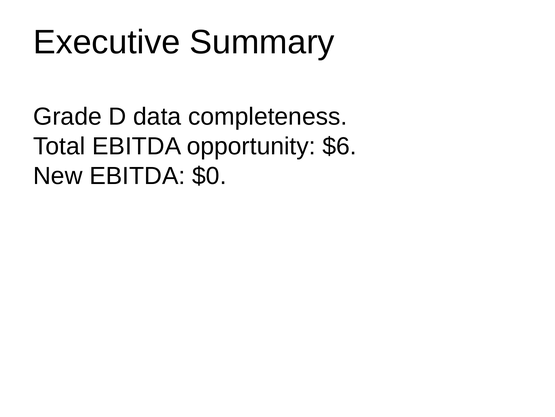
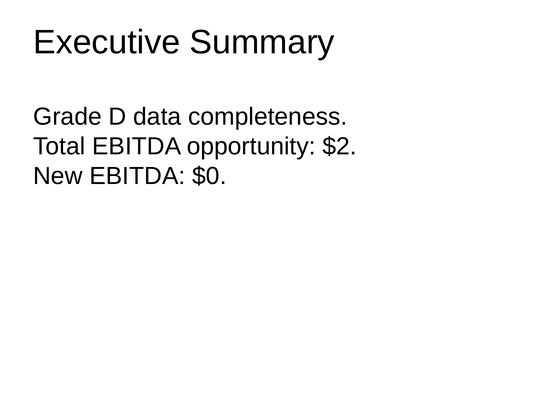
$6: $6 -> $2
